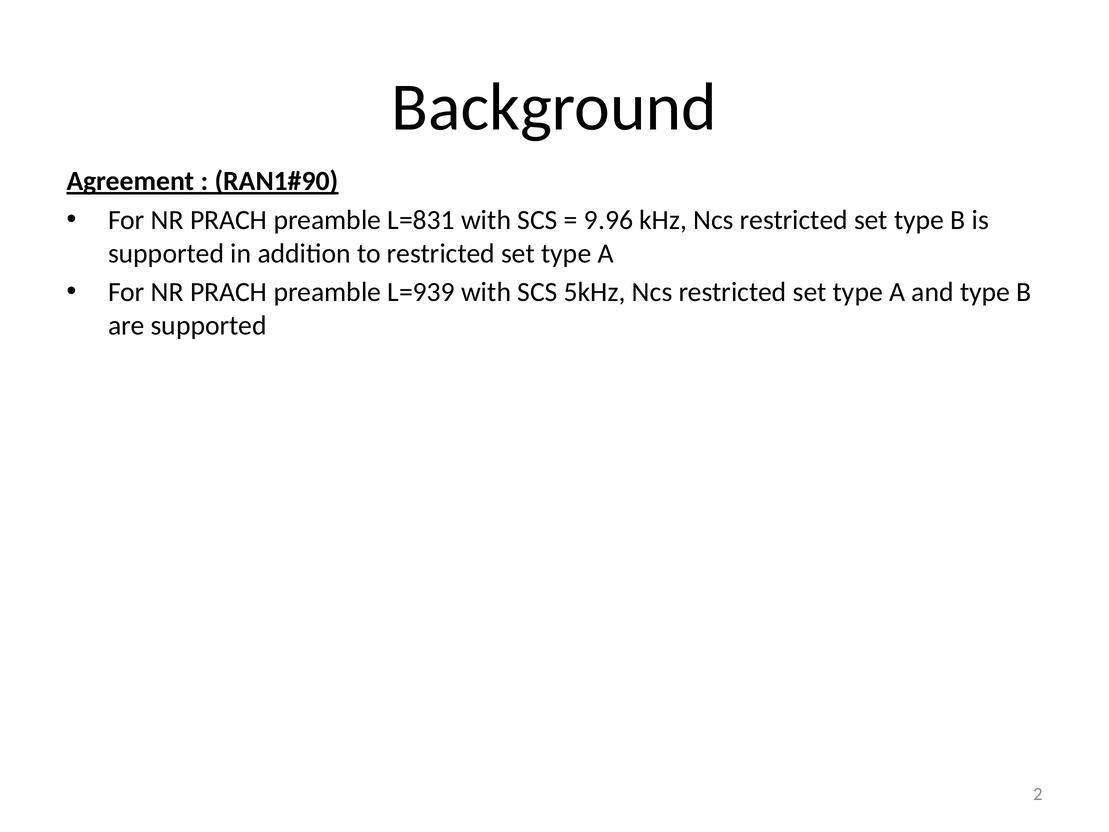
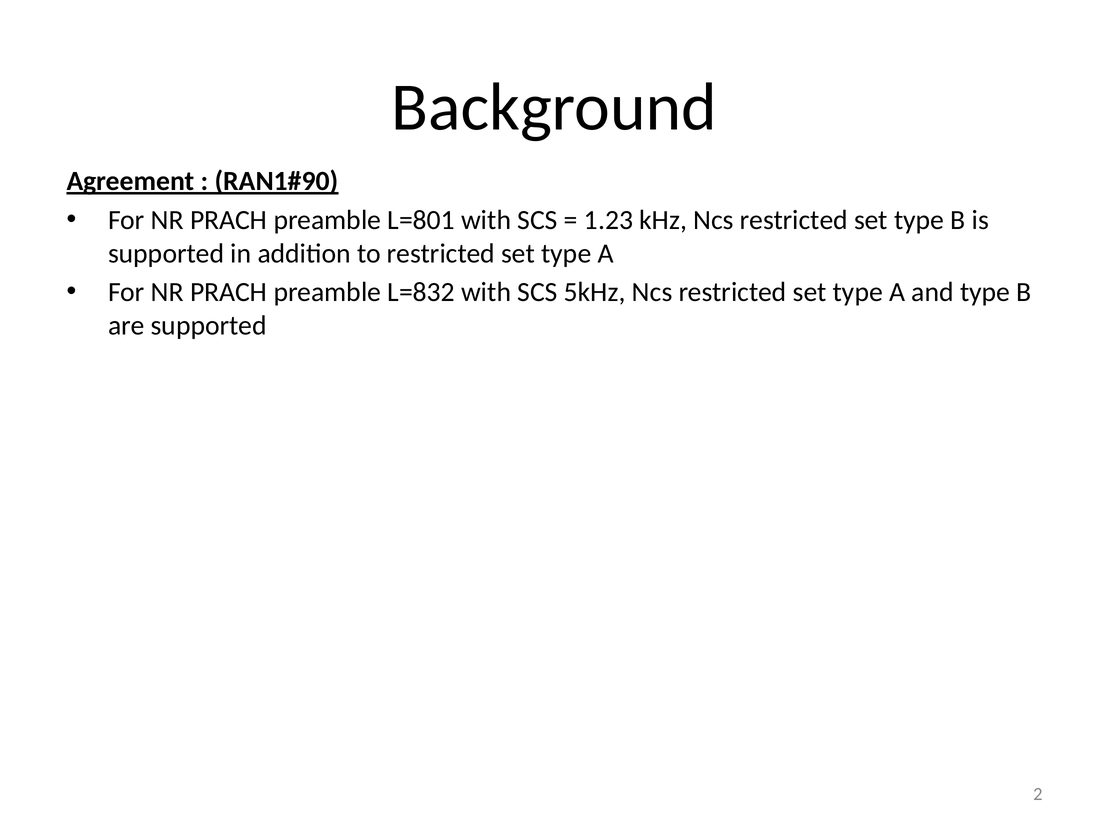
L=831: L=831 -> L=801
9.96: 9.96 -> 1.23
L=939: L=939 -> L=832
